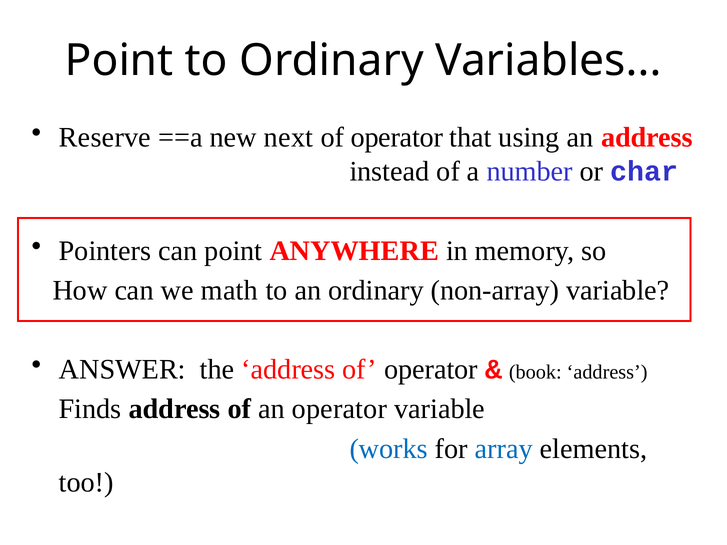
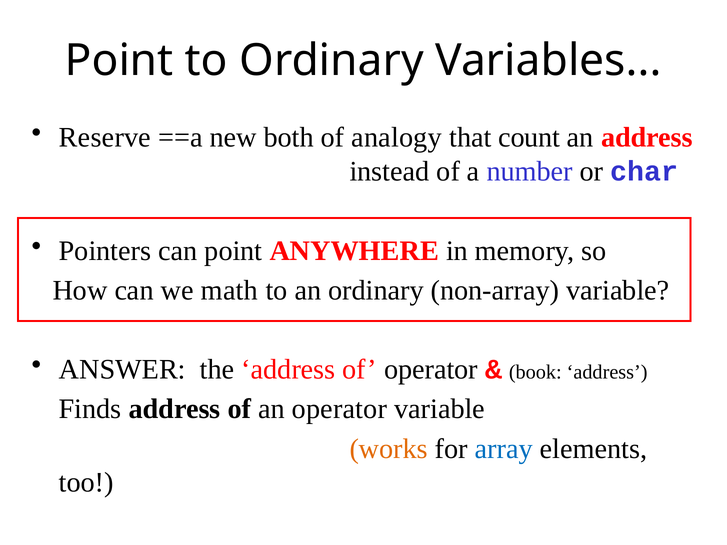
next: next -> both
operator at (397, 138): operator -> analogy
using: using -> count
works colour: blue -> orange
